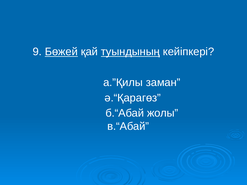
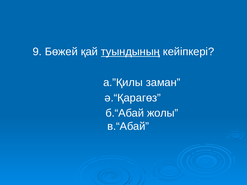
Бөжей underline: present -> none
